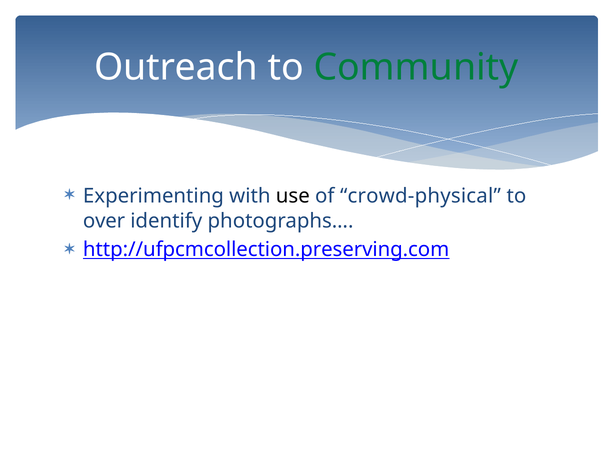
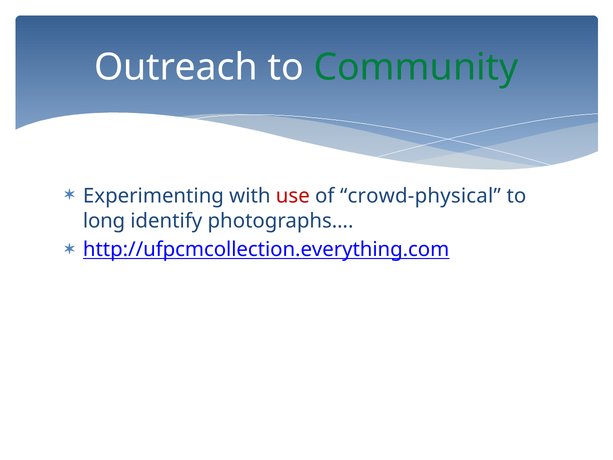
use colour: black -> red
over: over -> long
http://ufpcmcollection.preserving.com: http://ufpcmcollection.preserving.com -> http://ufpcmcollection.everything.com
